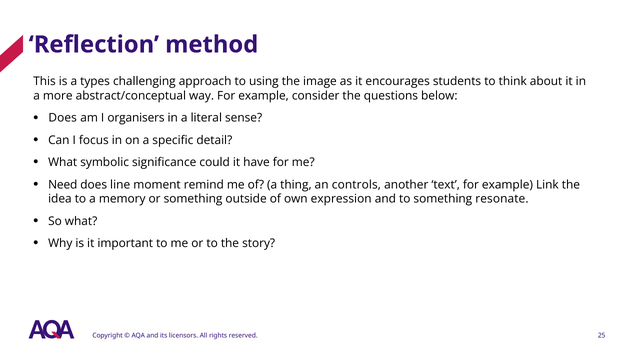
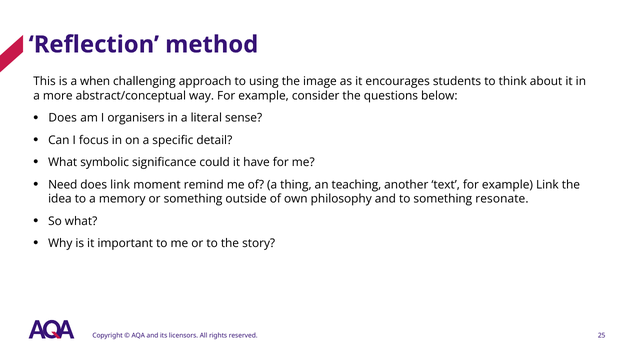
types: types -> when
does line: line -> link
controls: controls -> teaching
expression: expression -> philosophy
